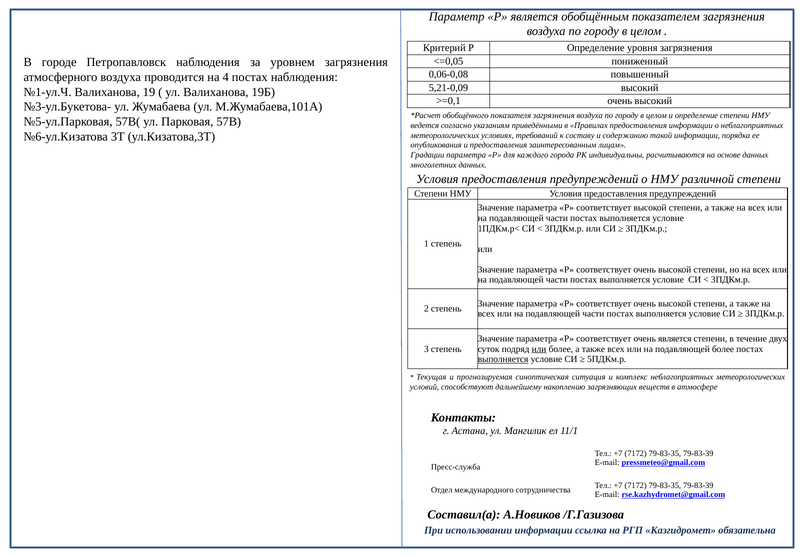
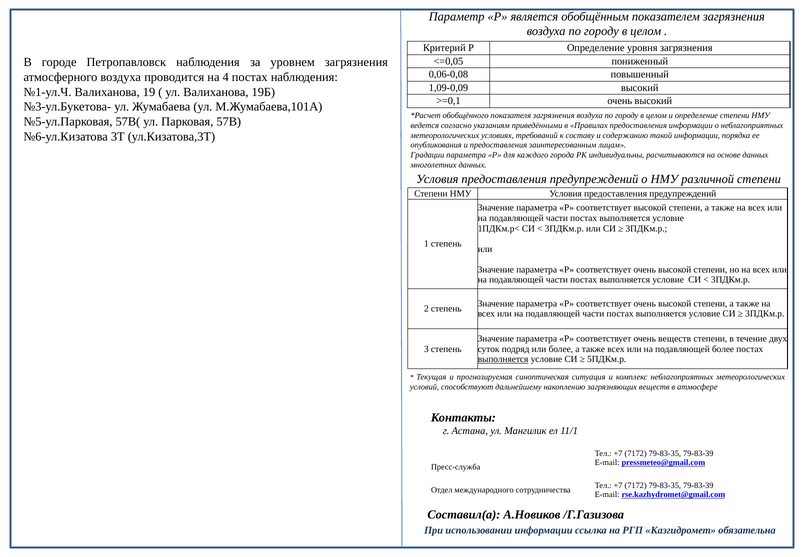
5,21-0,09: 5,21-0,09 -> 1,09-0,09
очень является: является -> веществ
или at (539, 349) underline: present -> none
